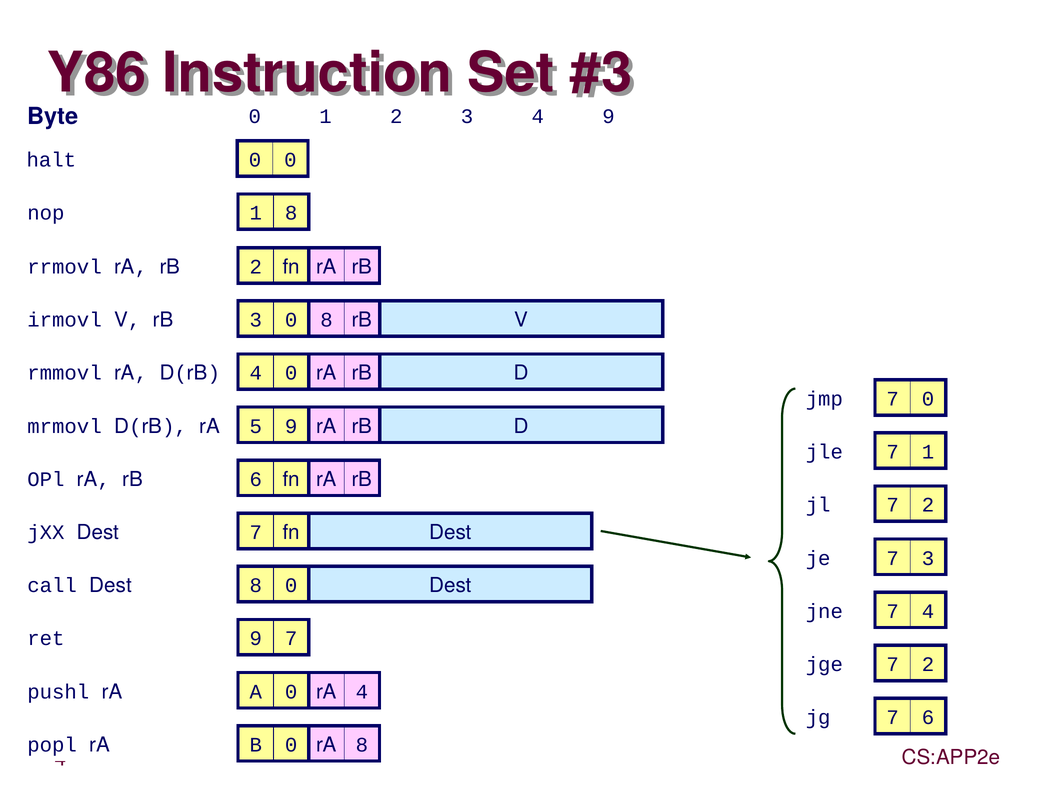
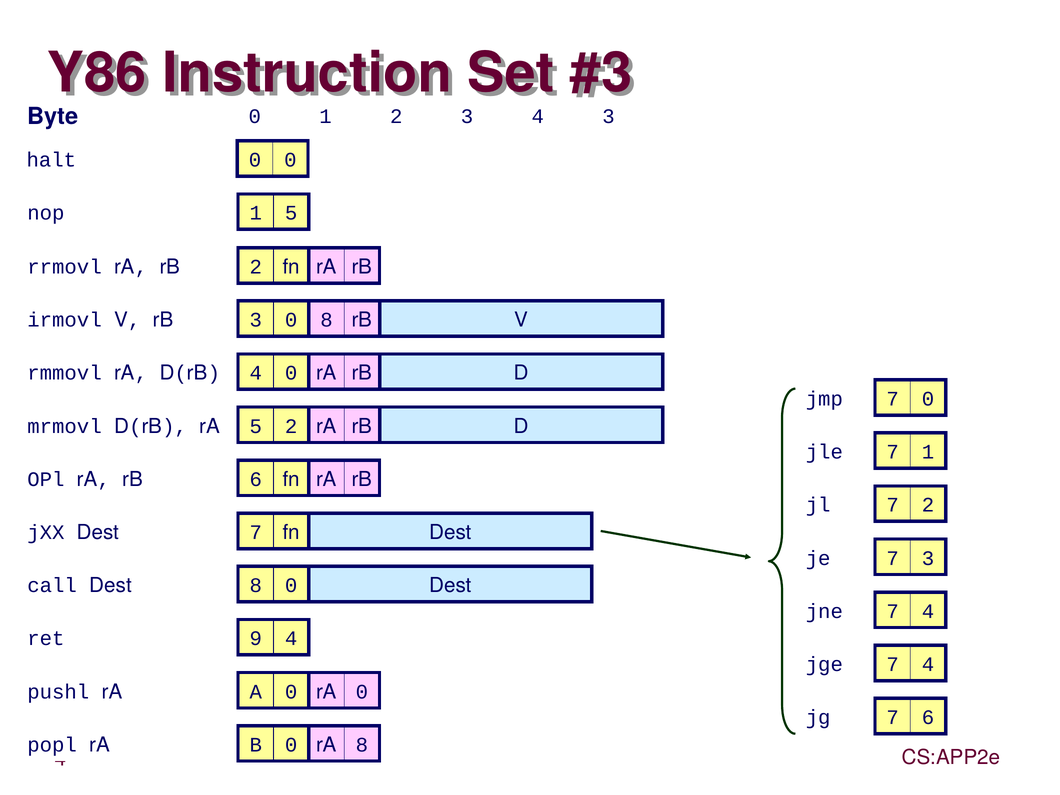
4 9: 9 -> 3
1 8: 8 -> 5
5 9: 9 -> 2
9 7: 7 -> 4
jge 7 2: 2 -> 4
rA 4: 4 -> 0
